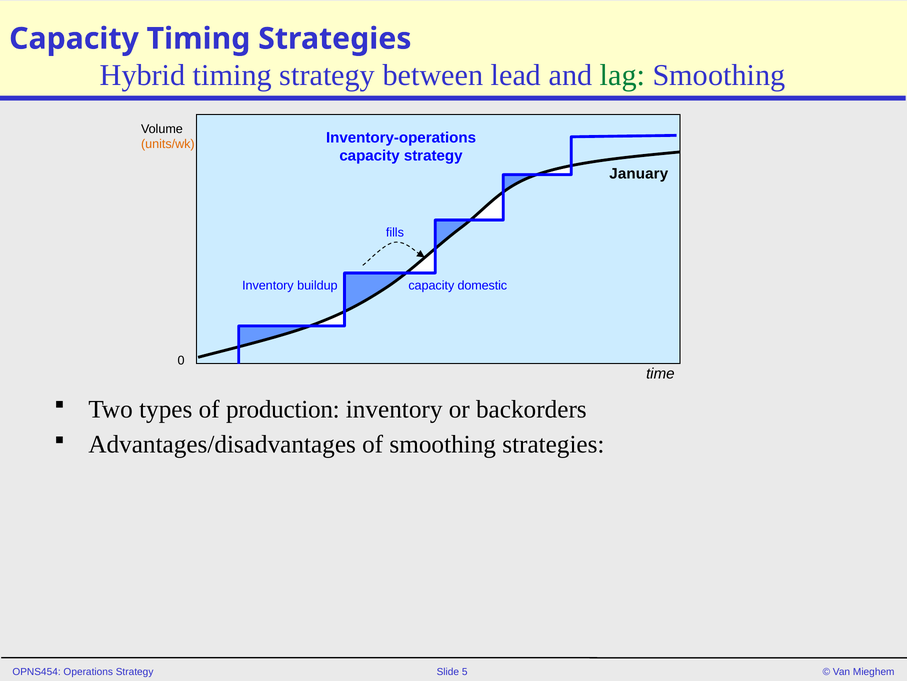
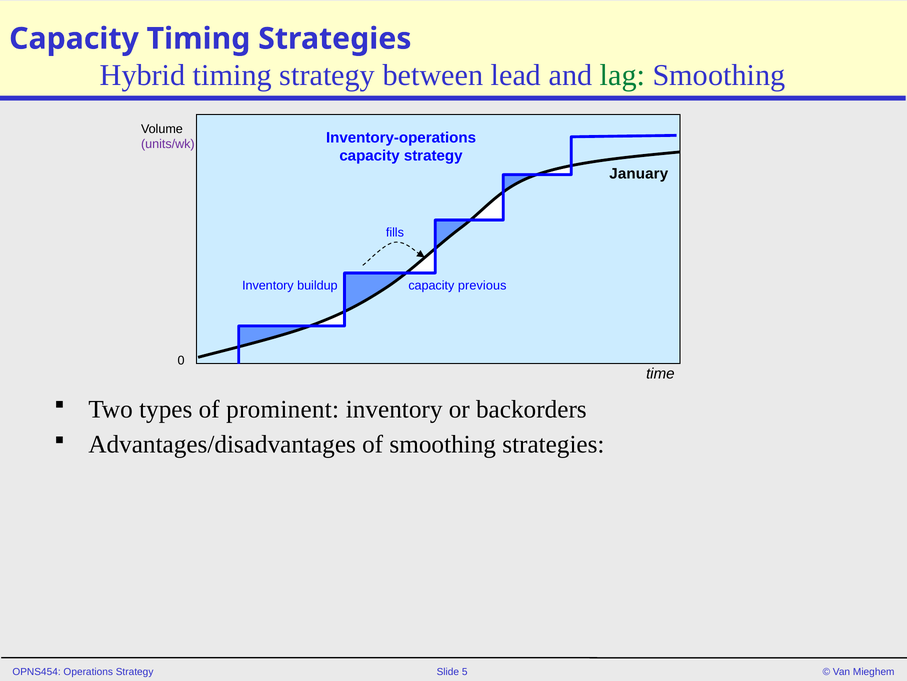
units/wk colour: orange -> purple
domestic: domestic -> previous
production: production -> prominent
